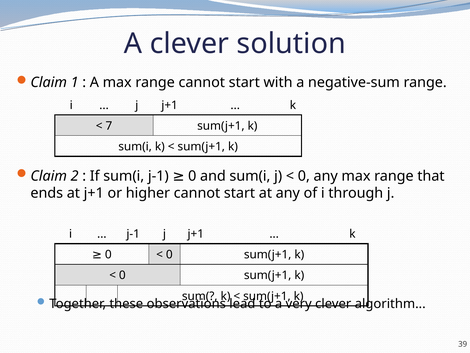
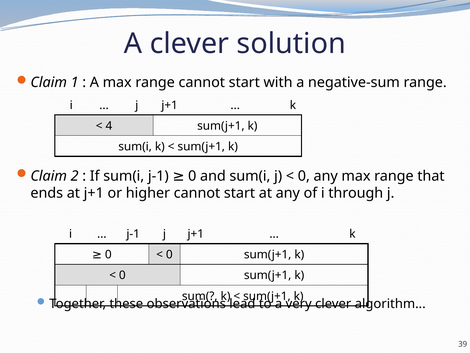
7: 7 -> 4
